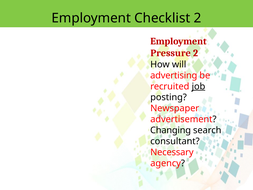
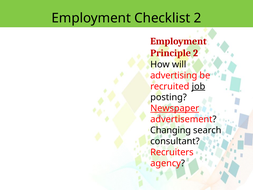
Pressure: Pressure -> Principle
Newspaper underline: none -> present
Necessary: Necessary -> Recruiters
